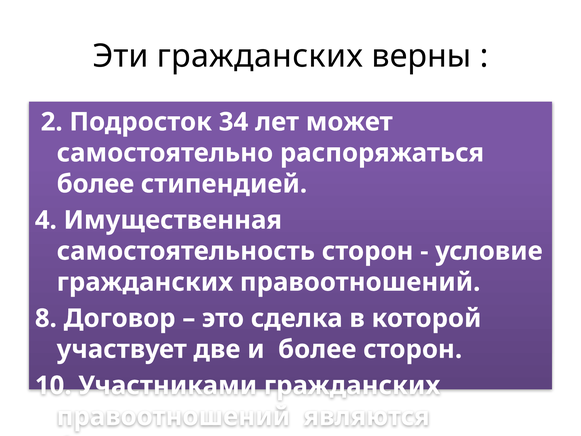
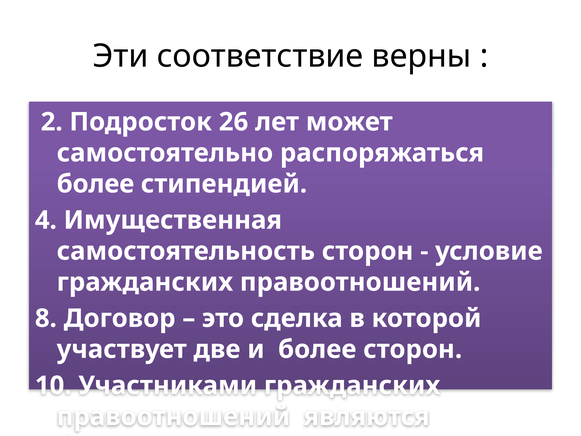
Эти гражданских: гражданских -> соответствие
34: 34 -> 26
